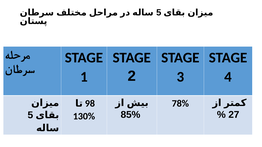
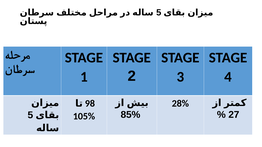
78%: 78% -> 28%
130%: 130% -> 105%
